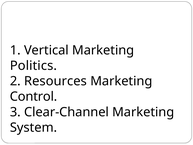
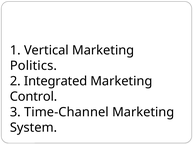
Resources: Resources -> Integrated
Clear-Channel: Clear-Channel -> Time-Channel
